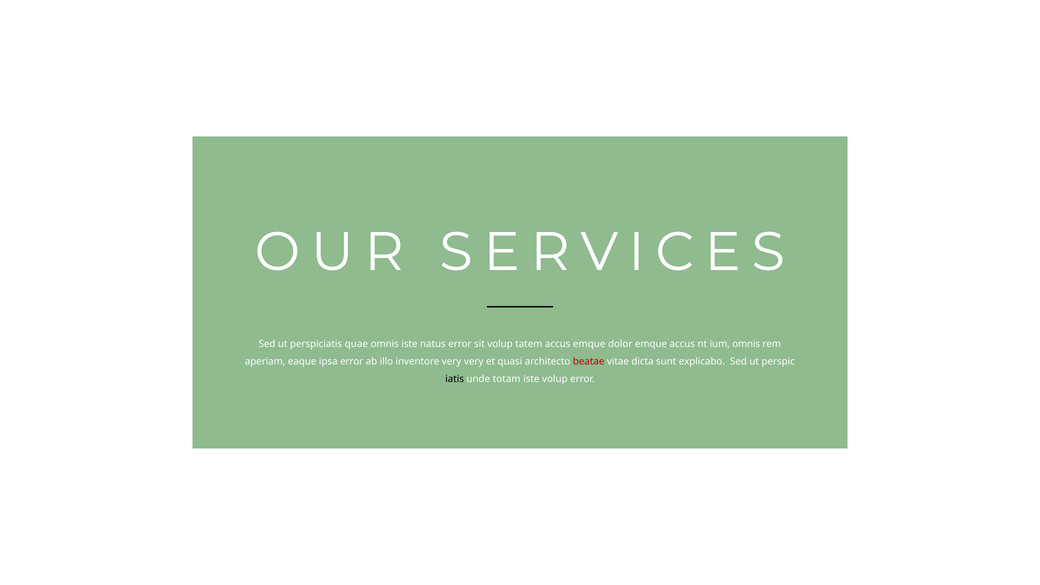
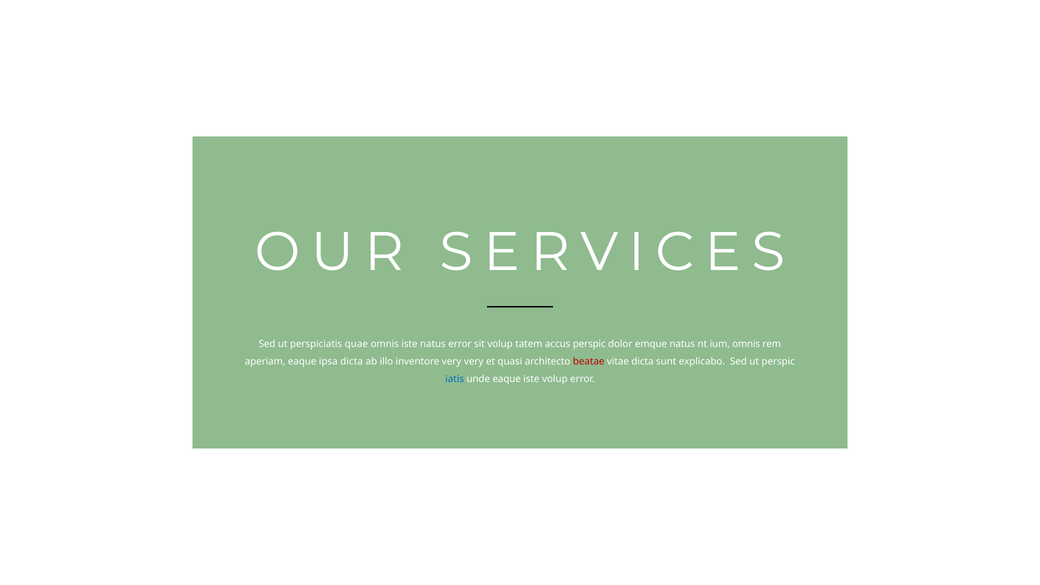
accus emque: emque -> perspic
emque accus: accus -> natus
ipsa error: error -> dicta
iatis colour: black -> blue
unde totam: totam -> eaque
